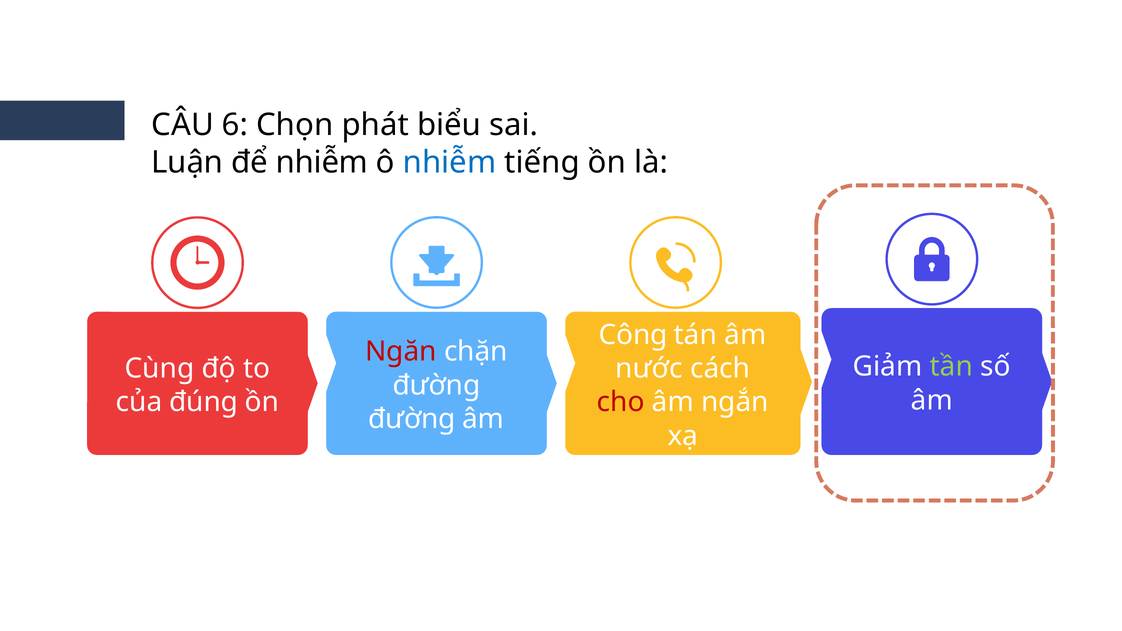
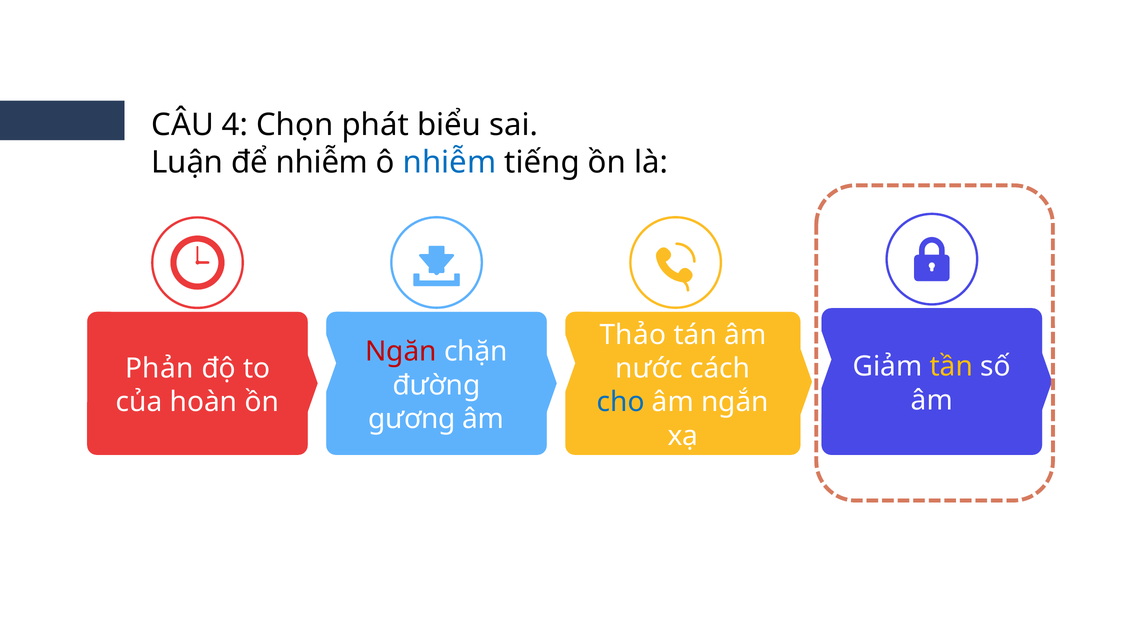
6: 6 -> 4
Công: Công -> Thảo
tần colour: light green -> yellow
Cùng: Cùng -> Phản
đúng: đúng -> hoàn
cho colour: red -> blue
đường at (412, 419): đường -> gương
